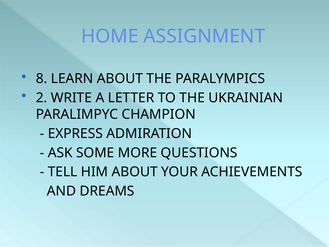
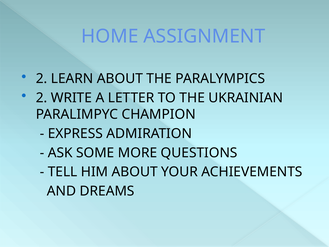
8 at (42, 79): 8 -> 2
